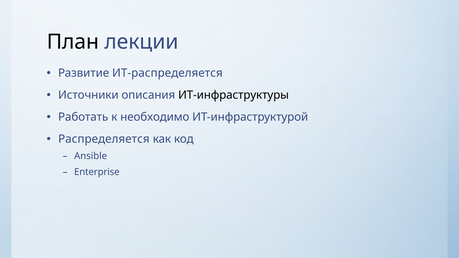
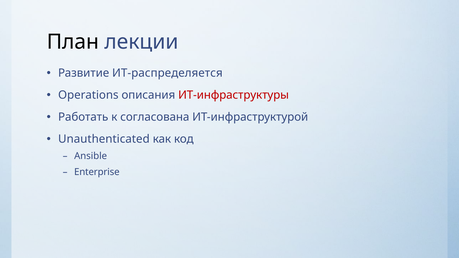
Источники: Источники -> Operations
ИТ-инфраструктуры colour: black -> red
необходимо: необходимо -> согласована
Распределяется: Распределяется -> Unauthenticated
